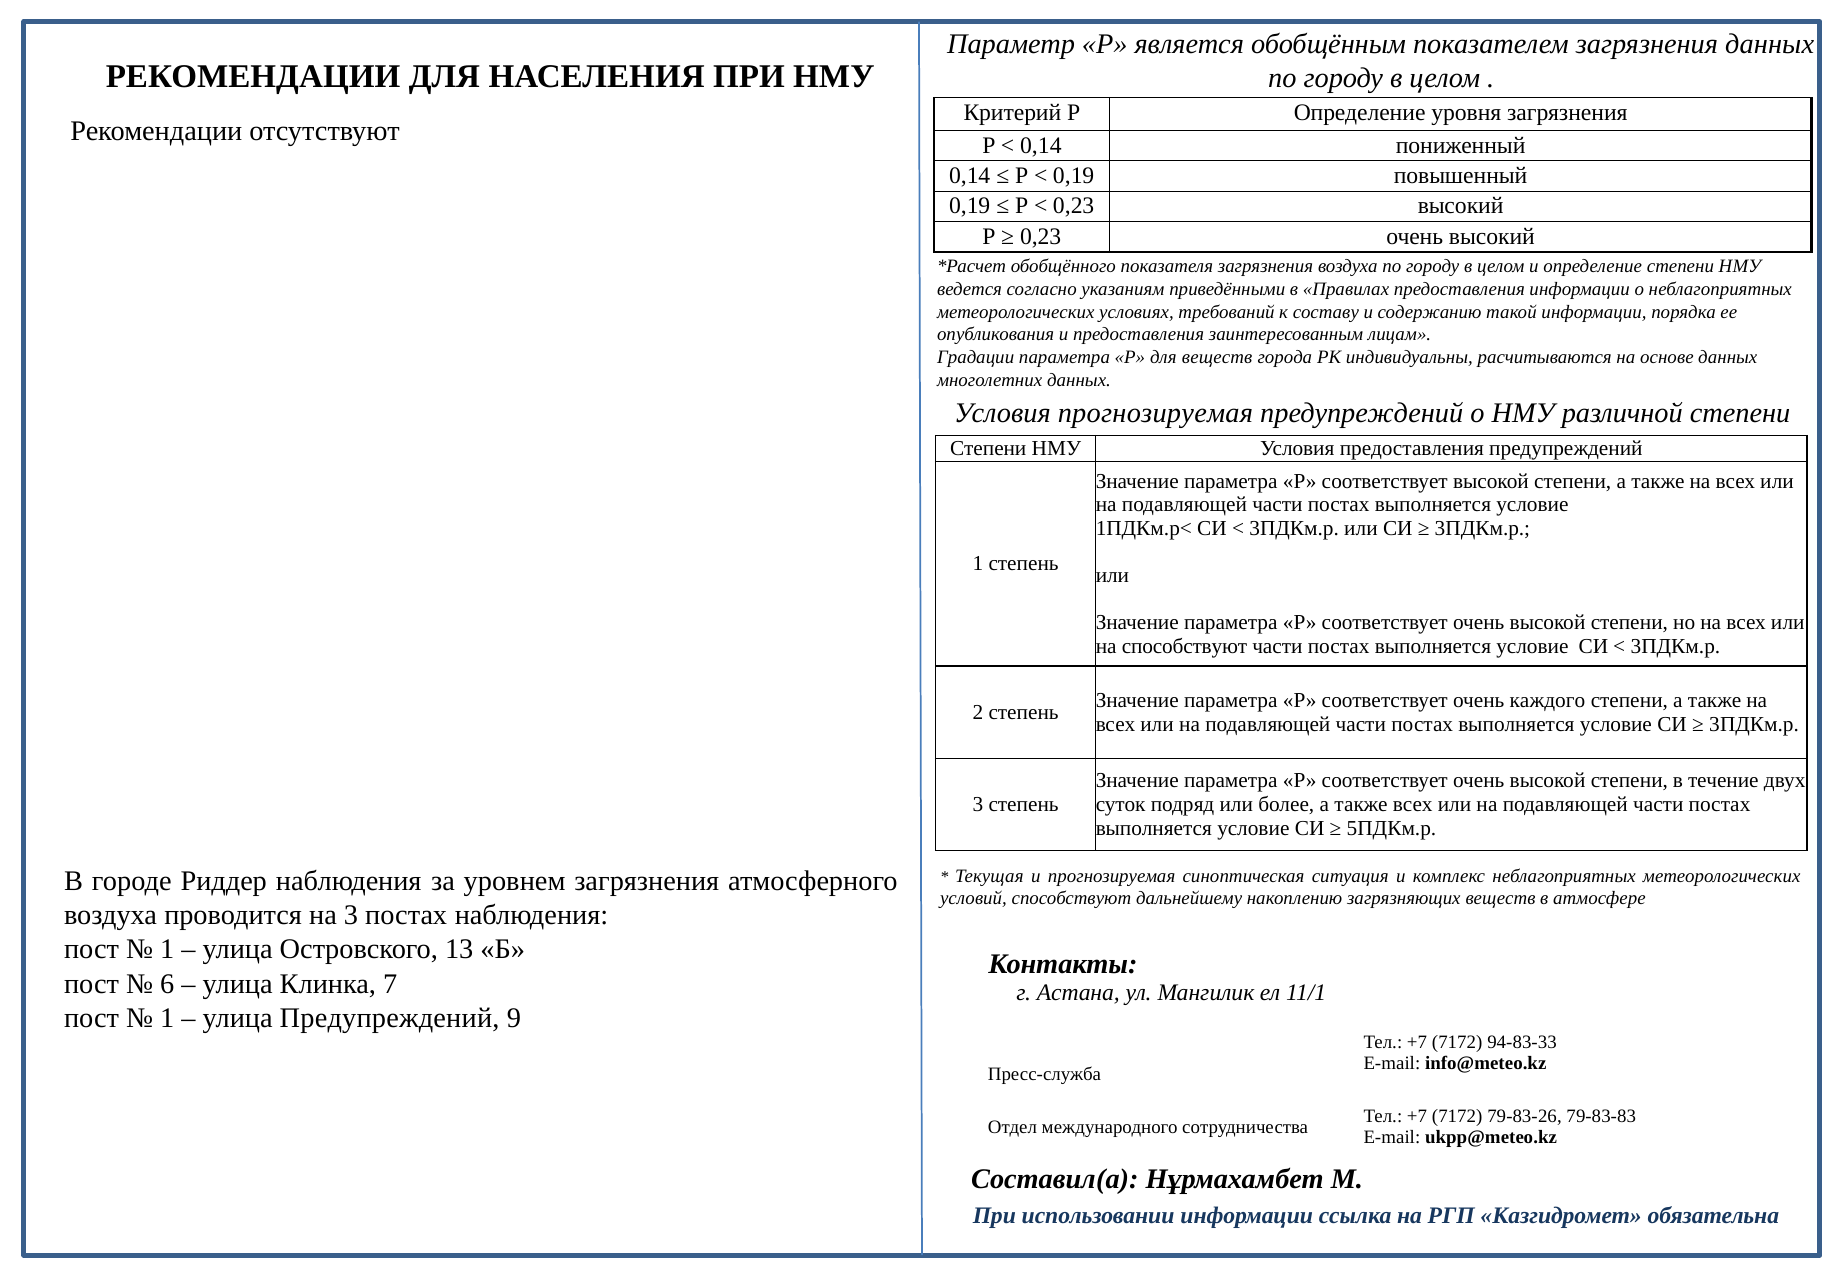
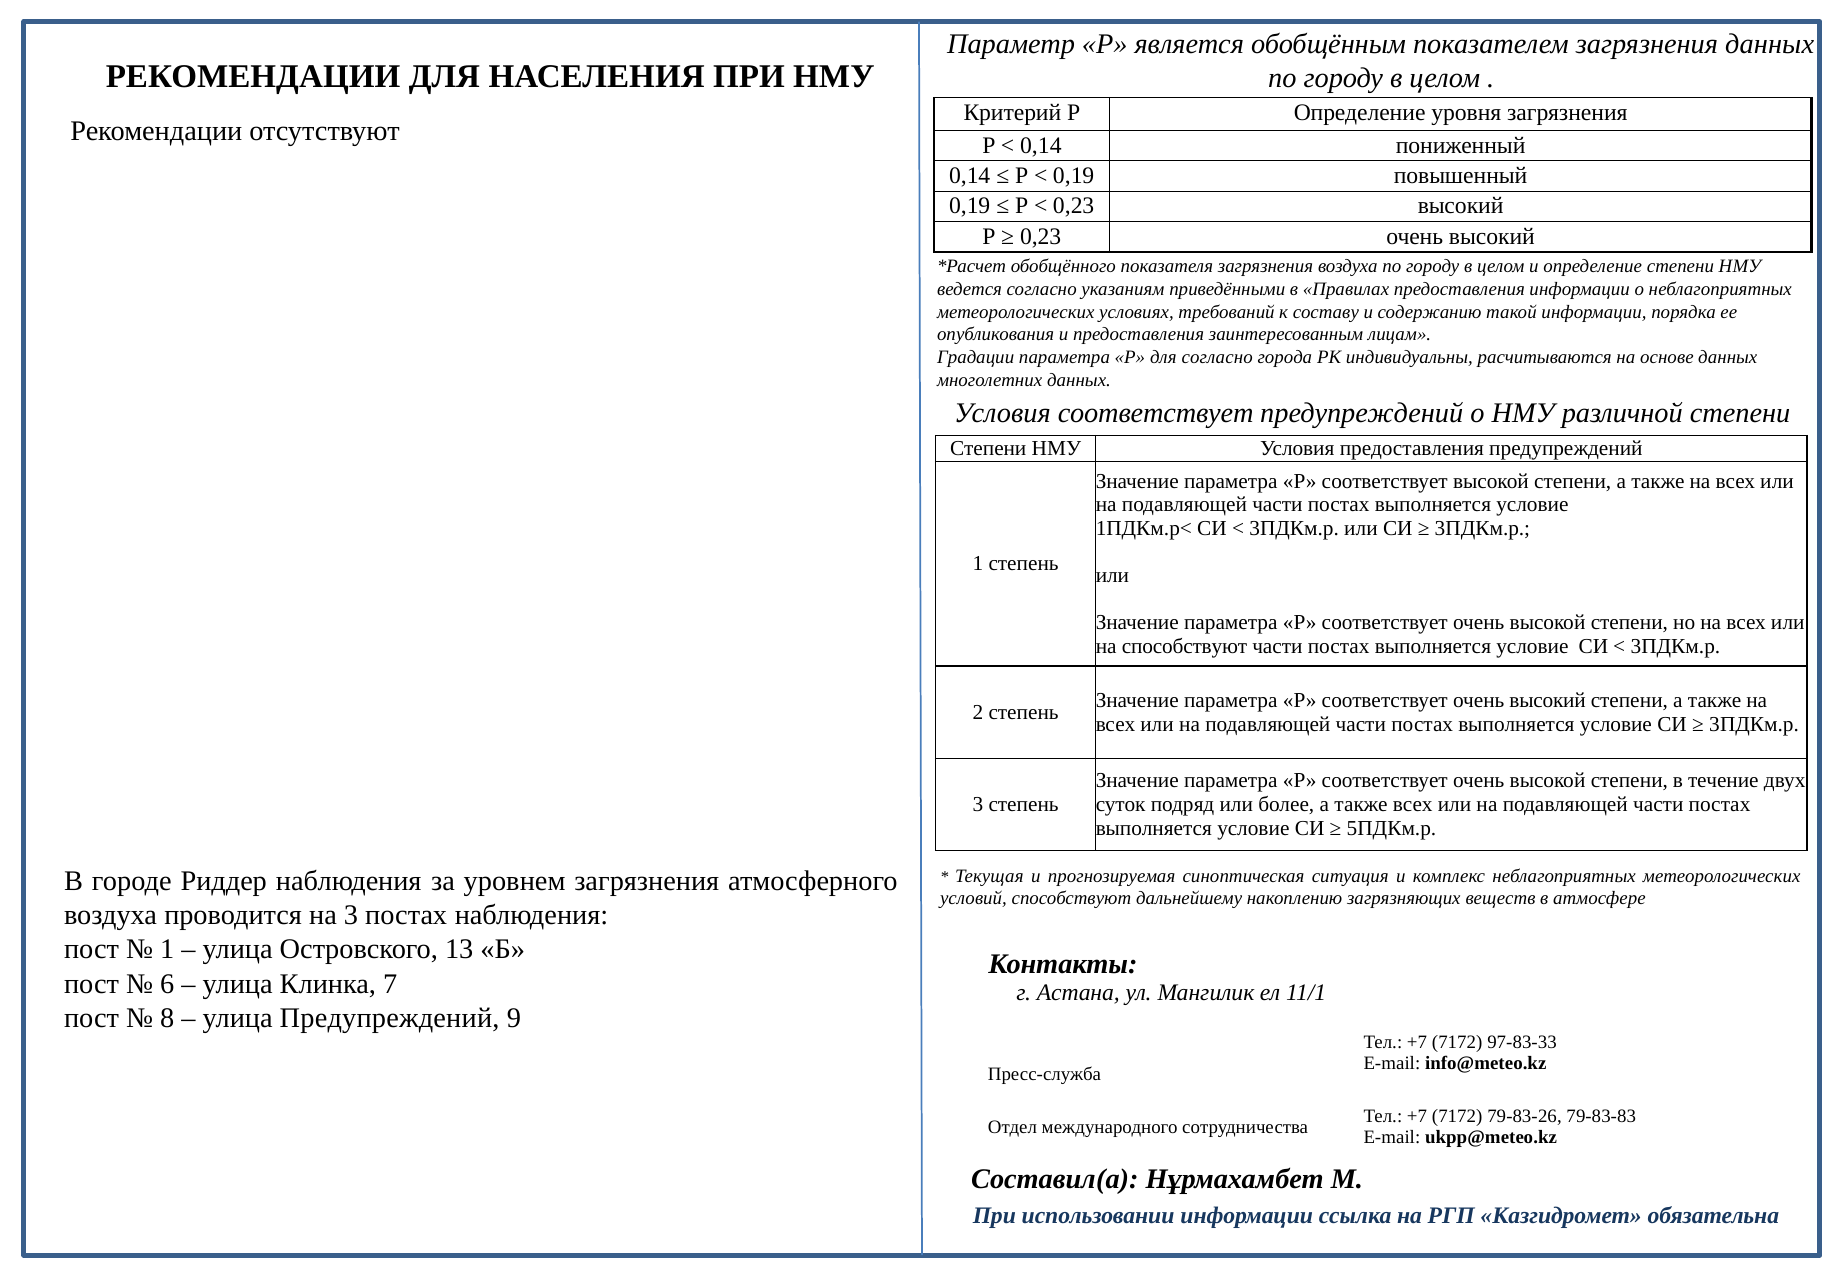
для веществ: веществ -> согласно
Условия прогнозируемая: прогнозируемая -> соответствует
соответствует очень каждого: каждого -> высокий
1 at (167, 1017): 1 -> 8
94-83-33: 94-83-33 -> 97-83-33
